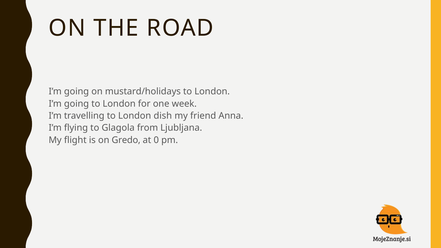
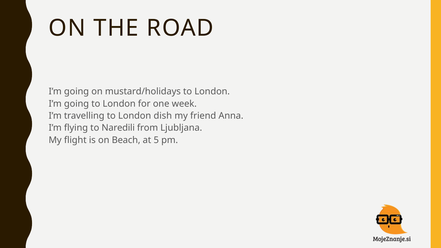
Glagola: Glagola -> Naredili
Gredo: Gredo -> Beach
0: 0 -> 5
